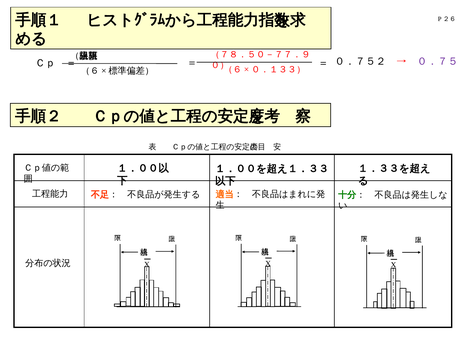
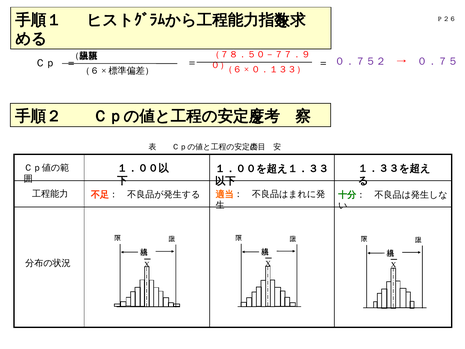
０．７５２ colour: black -> purple
